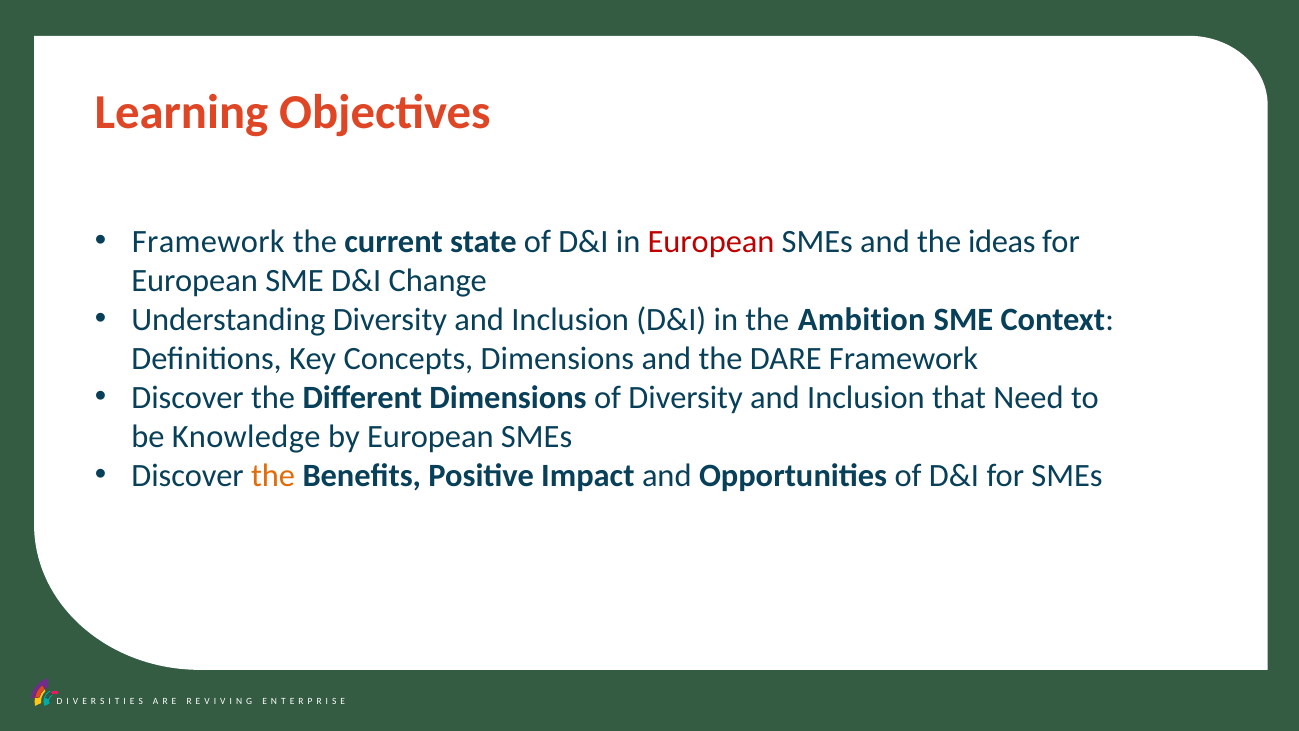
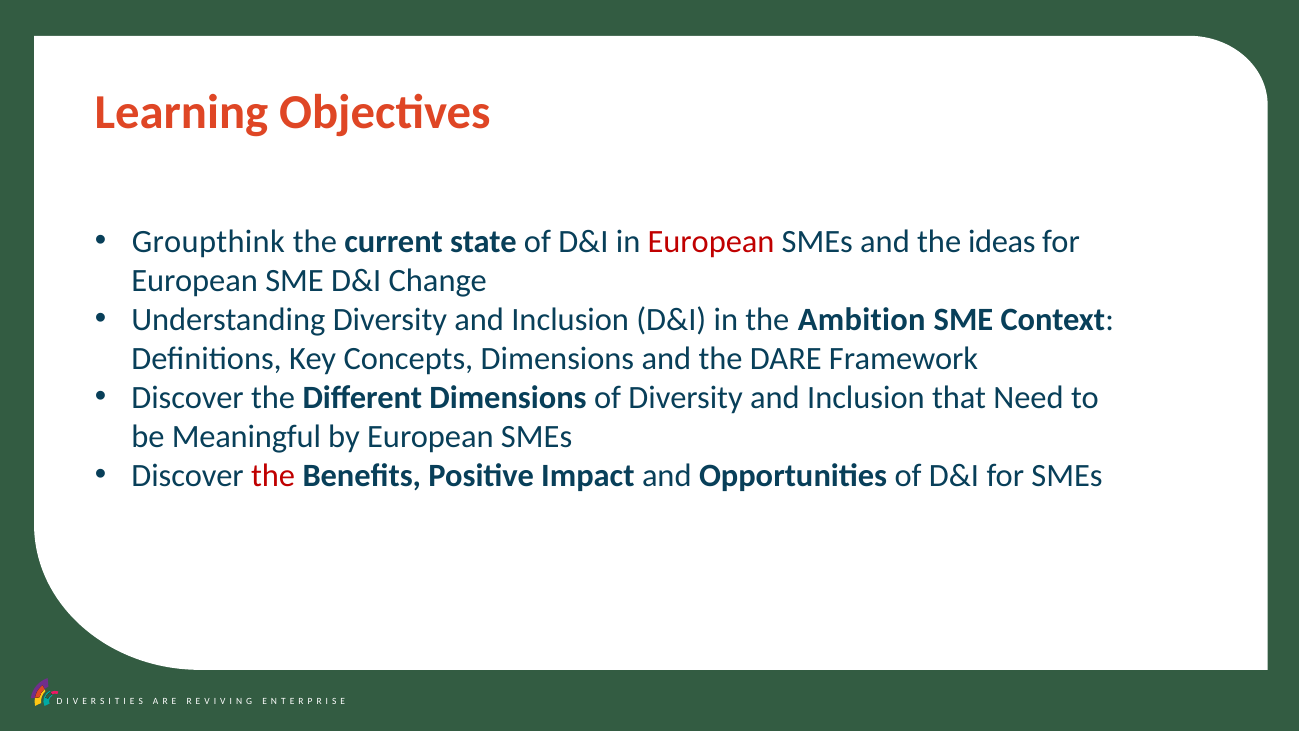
Framework at (208, 241): Framework -> Groupthink
Knowledge: Knowledge -> Meaningful
the at (273, 475) colour: orange -> red
